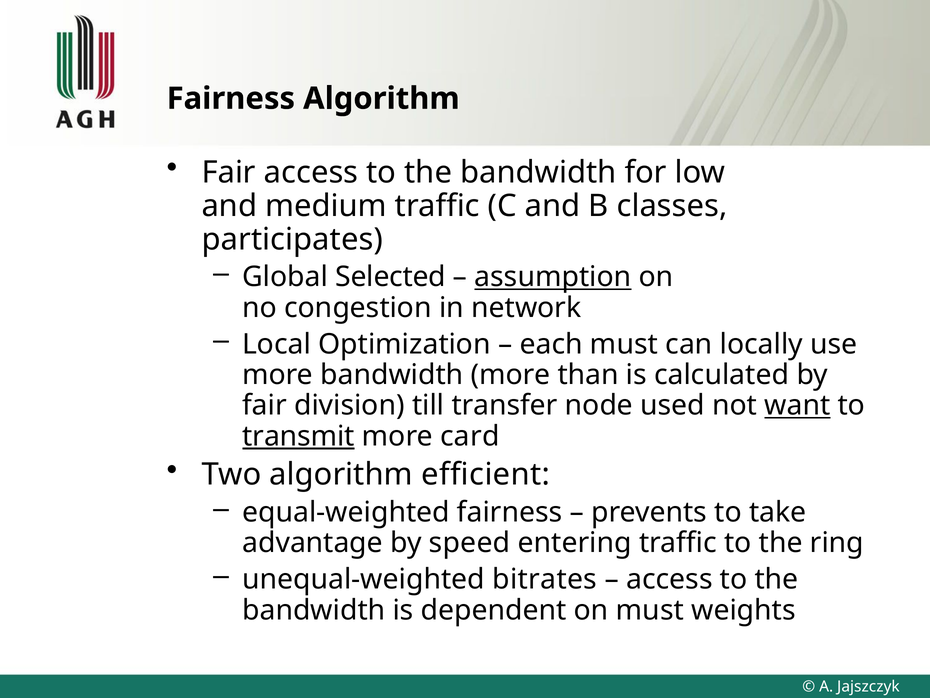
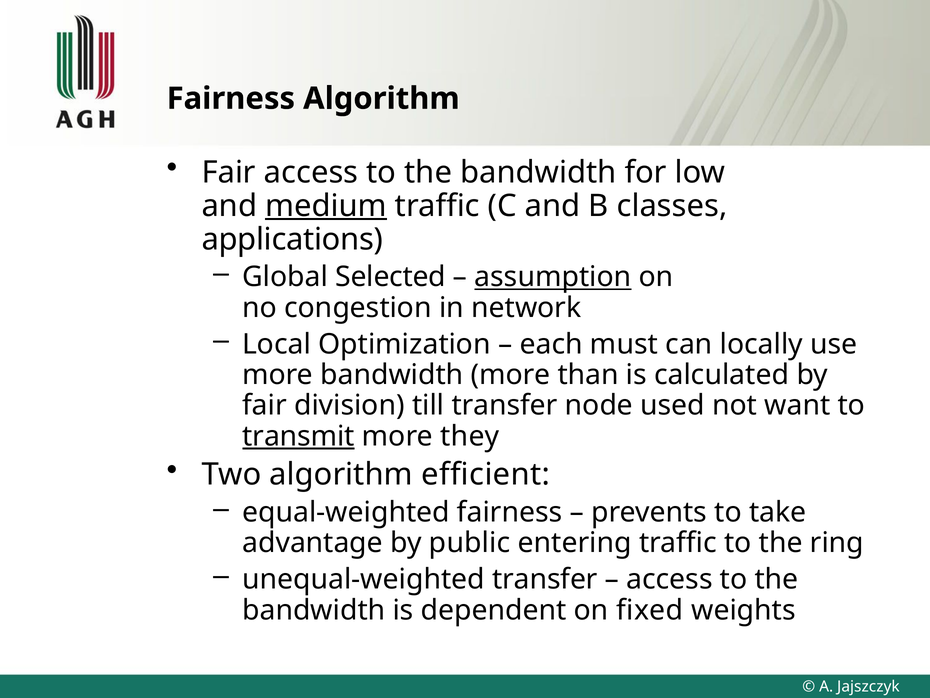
medium underline: none -> present
participates: participates -> applications
want underline: present -> none
card: card -> they
speed: speed -> public
unequal-weighted bitrates: bitrates -> transfer
on must: must -> fixed
